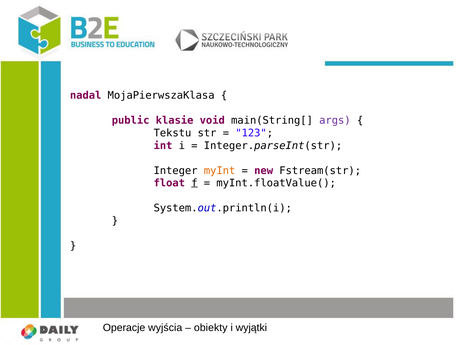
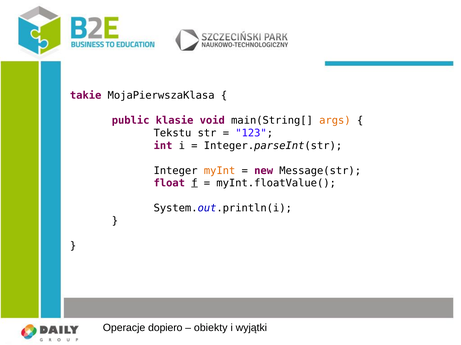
nadal: nadal -> takie
args colour: purple -> orange
Fstream(str: Fstream(str -> Message(str
wyjścia: wyjścia -> dopiero
